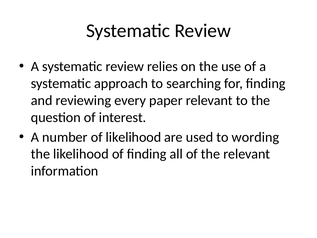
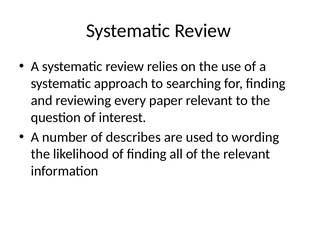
of likelihood: likelihood -> describes
